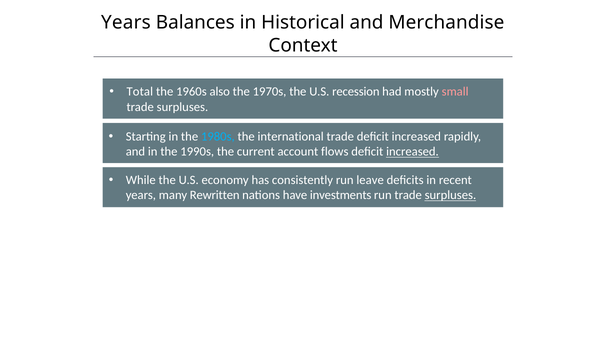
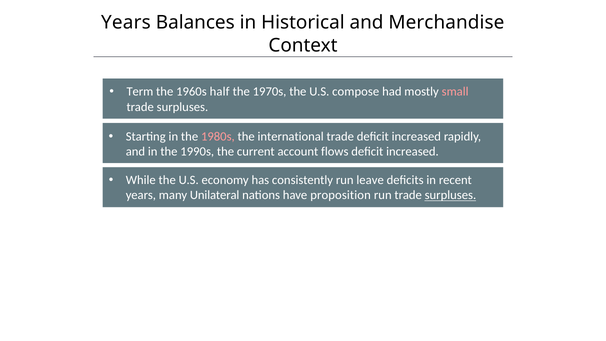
Total: Total -> Term
also: also -> half
recession: recession -> compose
1980s colour: light blue -> pink
increased at (413, 152) underline: present -> none
Rewritten: Rewritten -> Unilateral
investments: investments -> proposition
